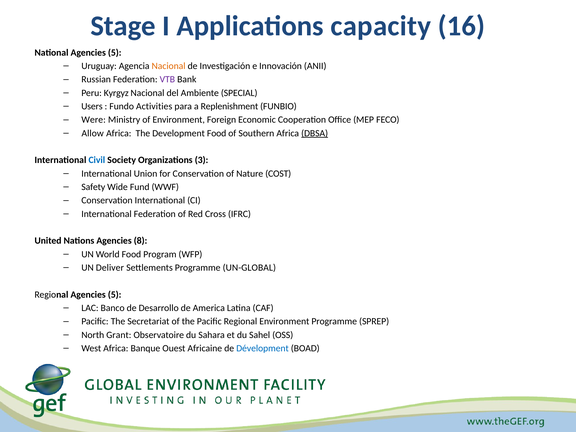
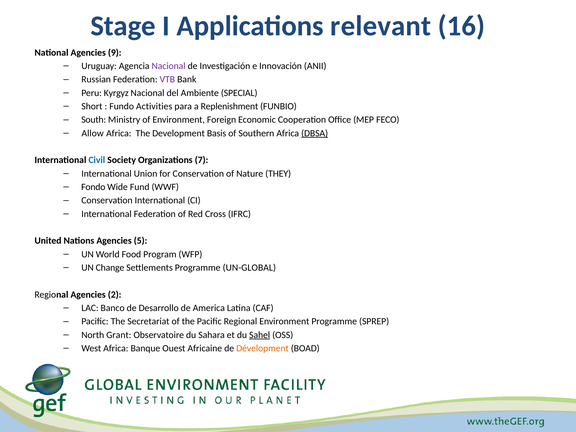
capacity: capacity -> relevant
National Agencies 5: 5 -> 9
Nacional at (169, 66) colour: orange -> purple
Users: Users -> Short
Were: Were -> South
Development Food: Food -> Basis
3: 3 -> 7
COST: COST -> THEY
Safety: Safety -> Fondo
8: 8 -> 5
Deliver: Deliver -> Change
Regional Agencies 5: 5 -> 2
Sahel underline: none -> present
Dévelopment colour: blue -> orange
